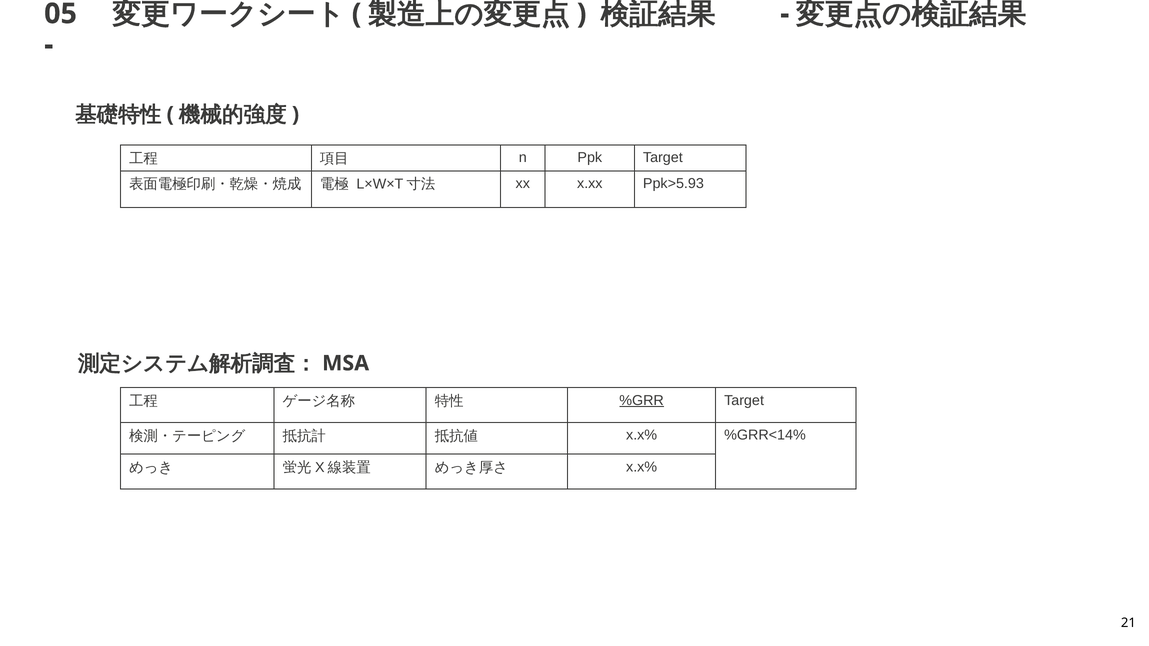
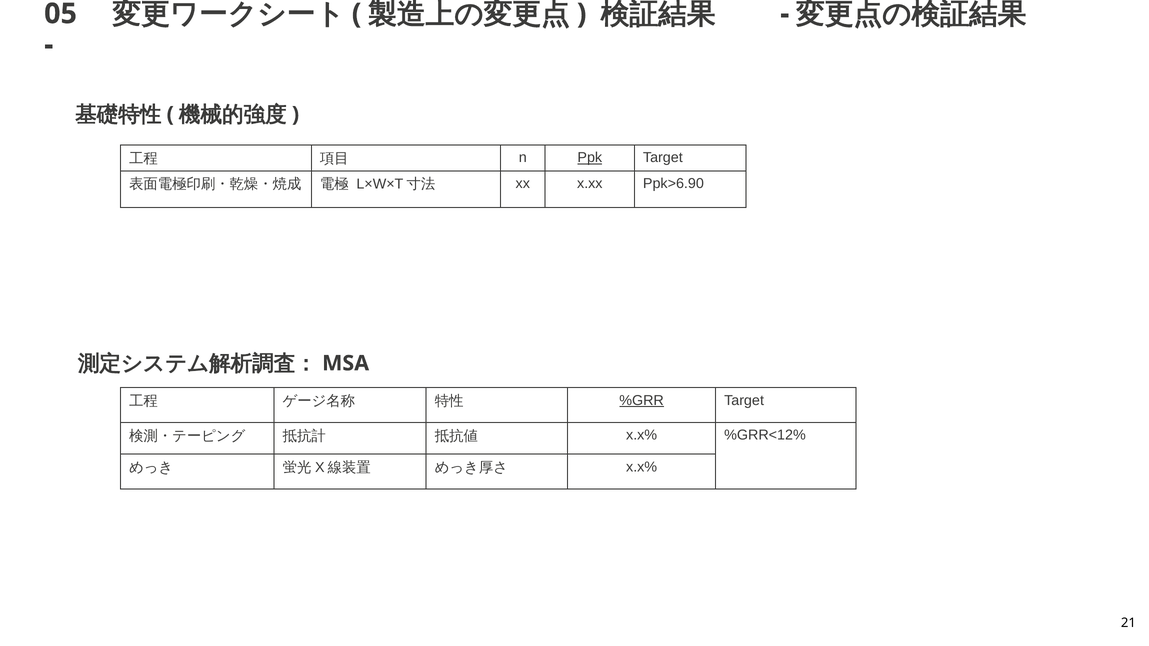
Ppk underline: none -> present
Ppk>5.93: Ppk>5.93 -> Ppk>6.90
%GRR<14%: %GRR<14% -> %GRR<12%
